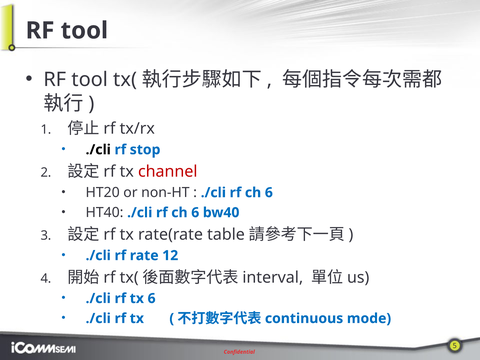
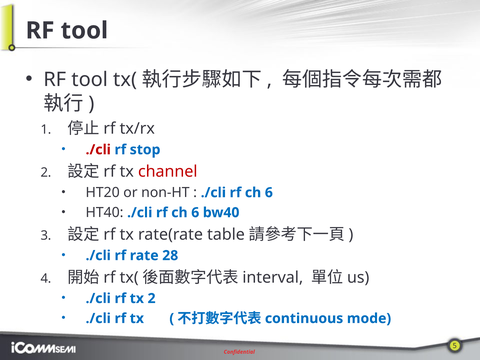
./cli at (98, 150) colour: black -> red
12: 12 -> 28
tx 6: 6 -> 2
